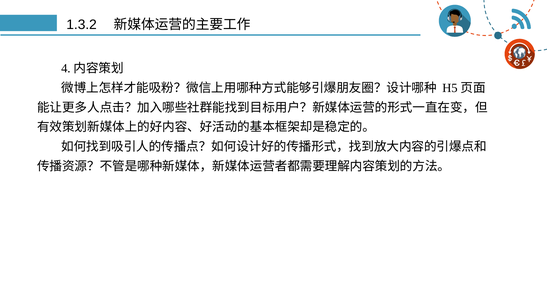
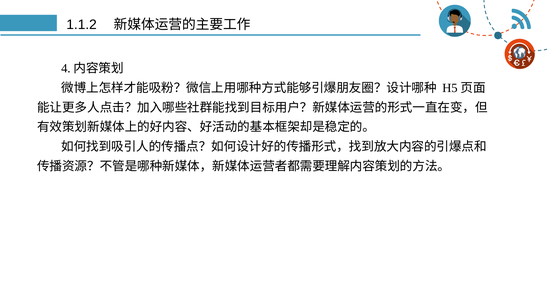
1.3.2: 1.3.2 -> 1.1.2
